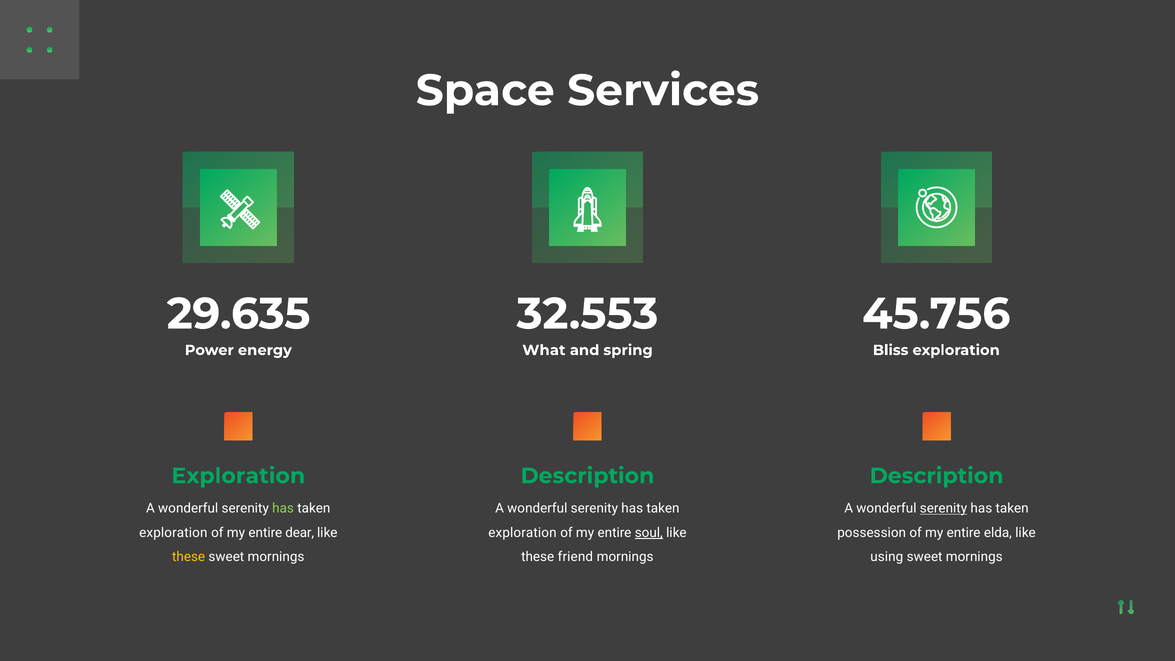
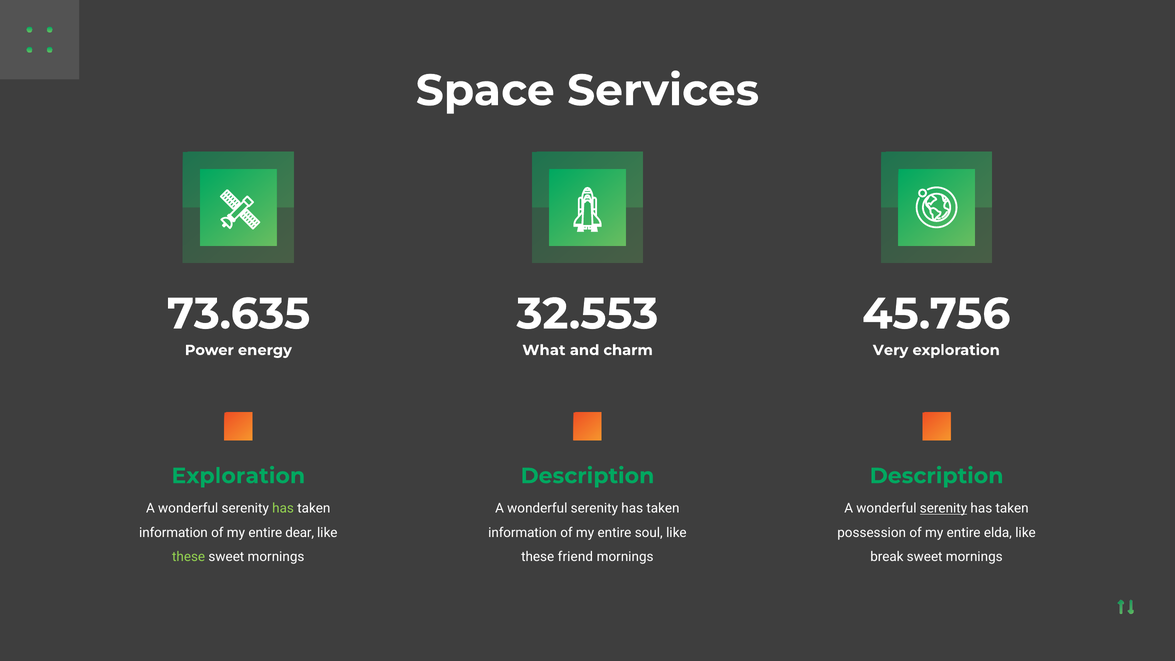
29.635: 29.635 -> 73.635
spring: spring -> charm
Bliss: Bliss -> Very
exploration at (173, 533): exploration -> information
exploration at (522, 533): exploration -> information
soul underline: present -> none
these at (189, 557) colour: yellow -> light green
using: using -> break
